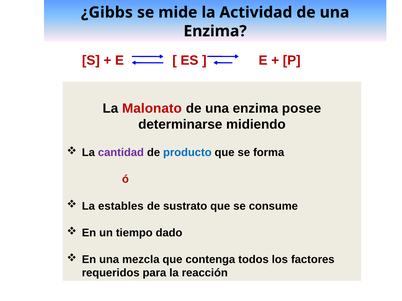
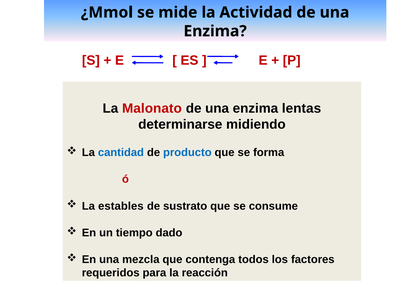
¿Gibbs: ¿Gibbs -> ¿Mmol
posee: posee -> lentas
cantidad colour: purple -> blue
